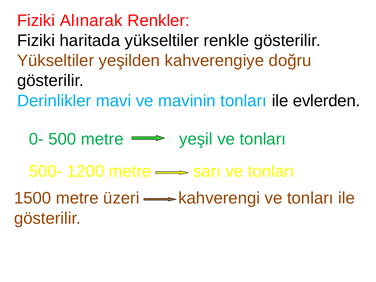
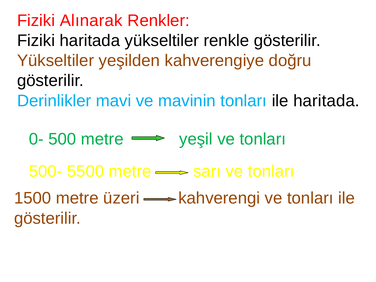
ile evlerden: evlerden -> haritada
1200: 1200 -> 5500
